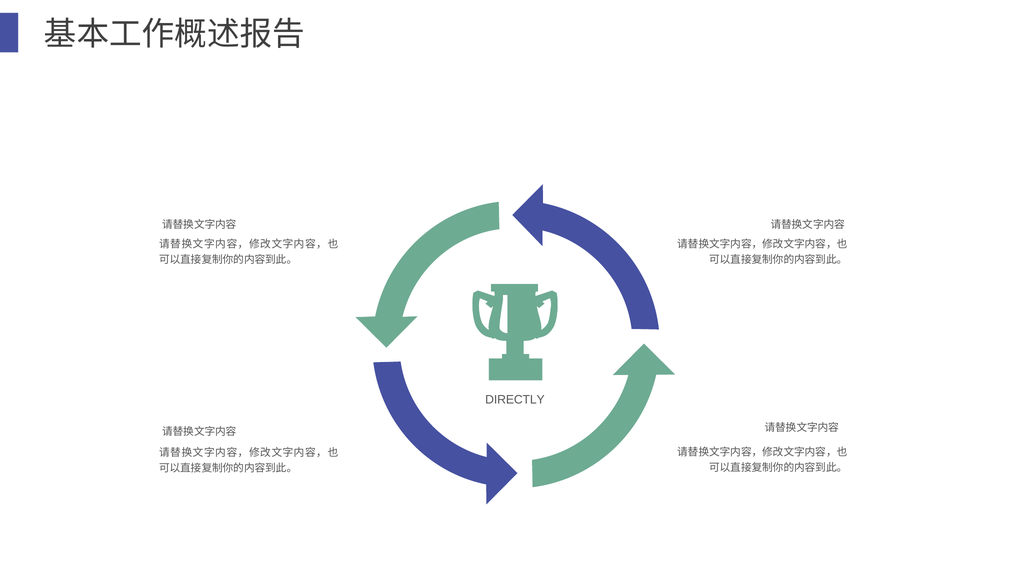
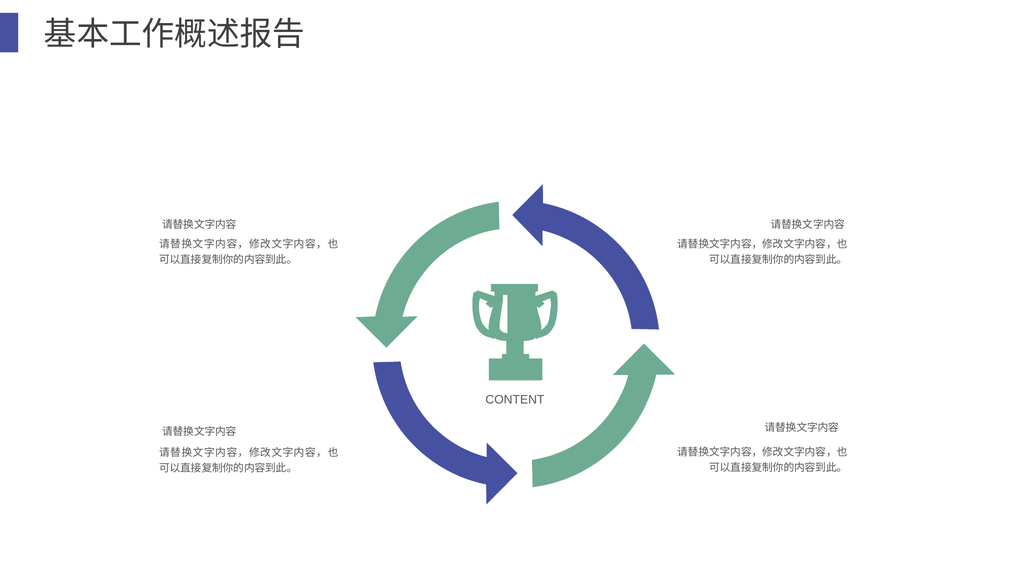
DIRECTLY: DIRECTLY -> CONTENT
